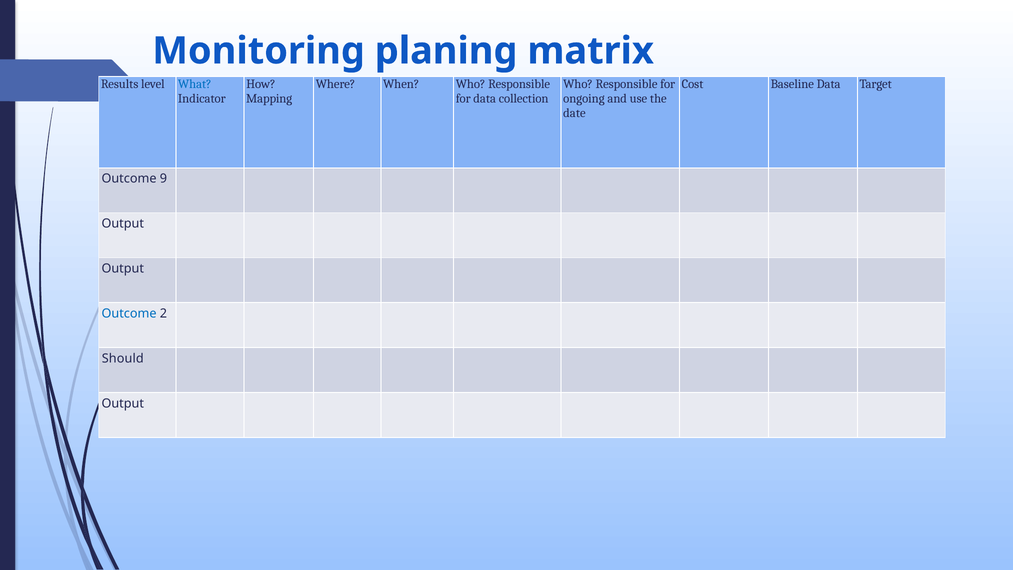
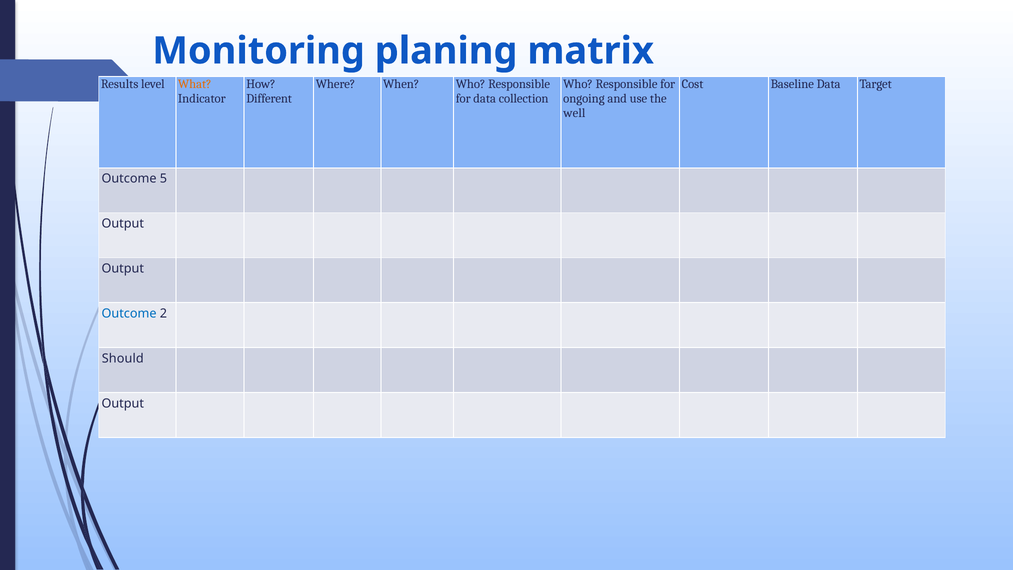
What colour: blue -> orange
Mapping: Mapping -> Different
date: date -> well
9: 9 -> 5
